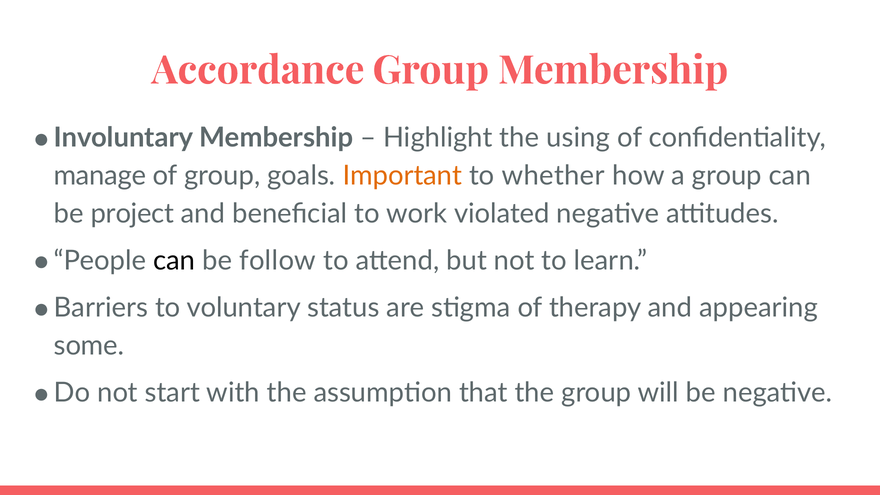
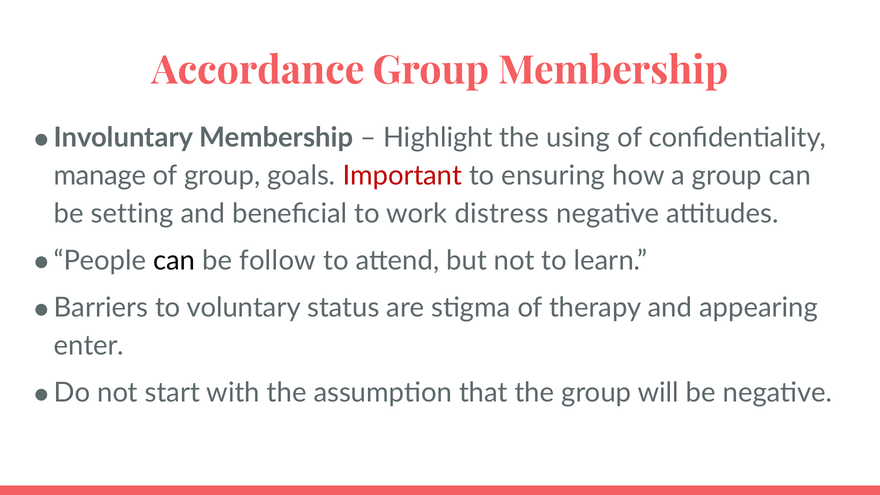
Important colour: orange -> red
whether: whether -> ensuring
project: project -> setting
violated: violated -> distress
some: some -> enter
